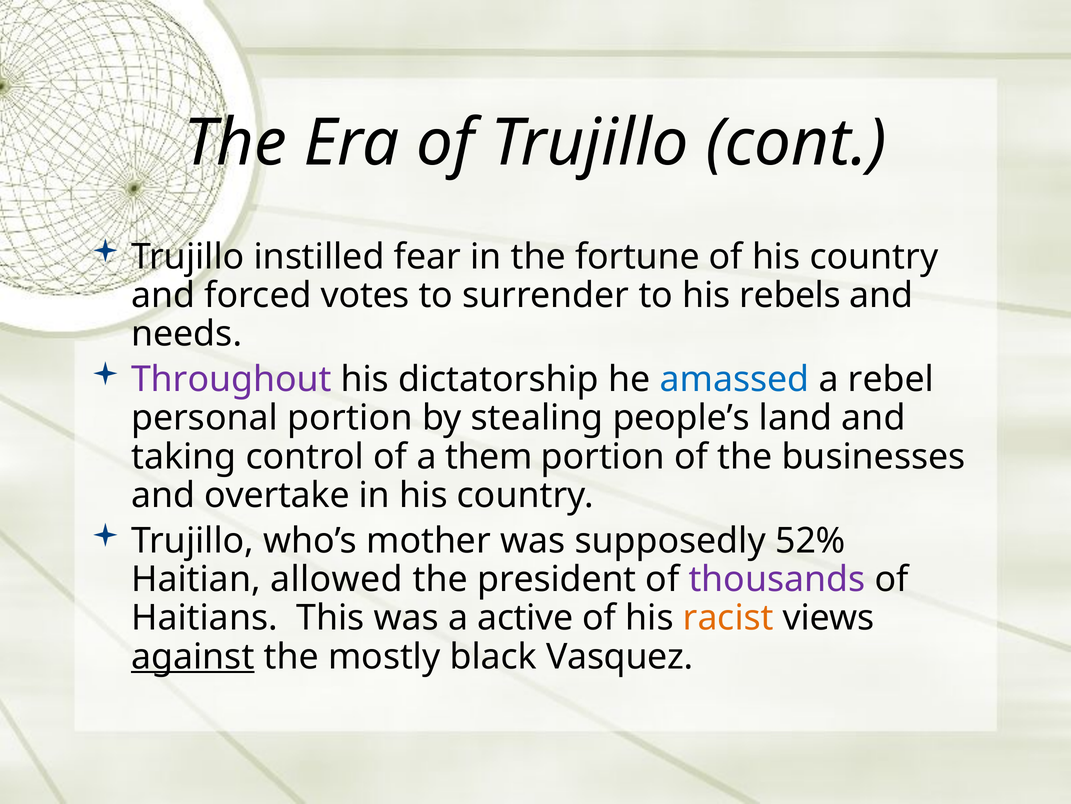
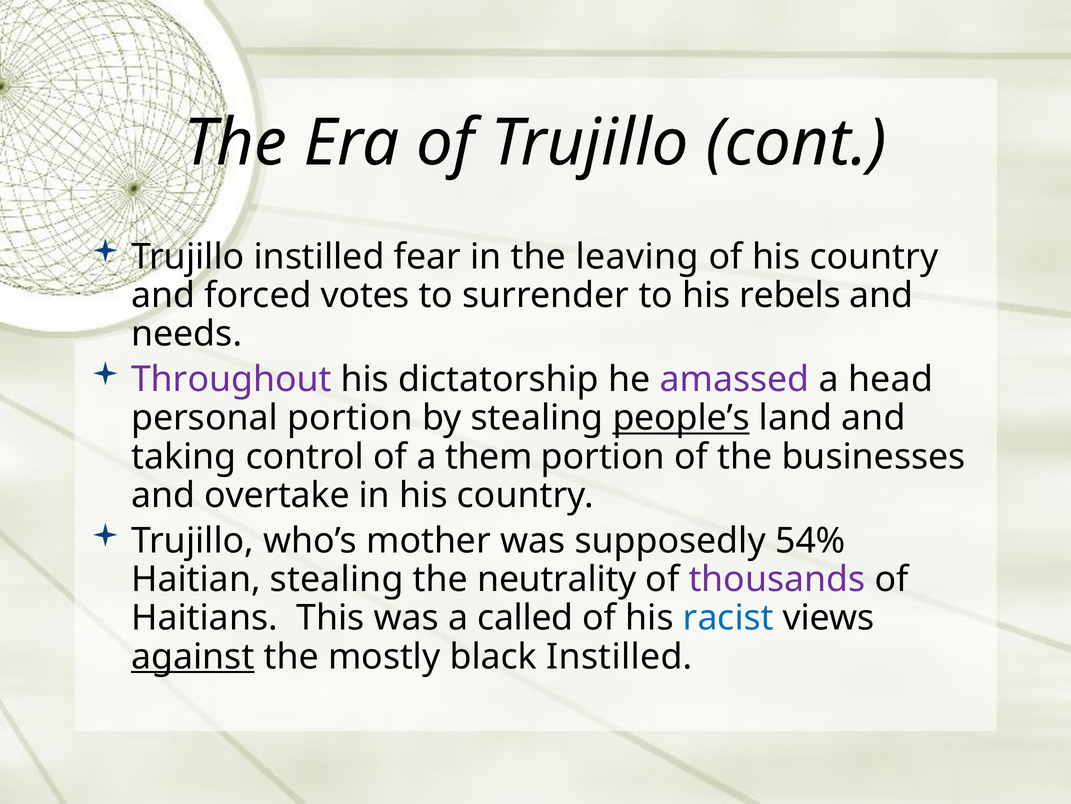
fortune: fortune -> leaving
amassed colour: blue -> purple
rebel: rebel -> head
people’s underline: none -> present
52%: 52% -> 54%
Haitian allowed: allowed -> stealing
president: president -> neutrality
active: active -> called
racist colour: orange -> blue
black Vasquez: Vasquez -> Instilled
